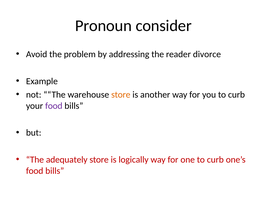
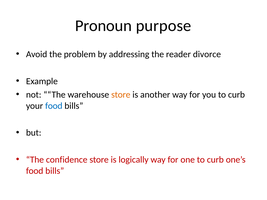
consider: consider -> purpose
food at (54, 106) colour: purple -> blue
adequately: adequately -> confidence
